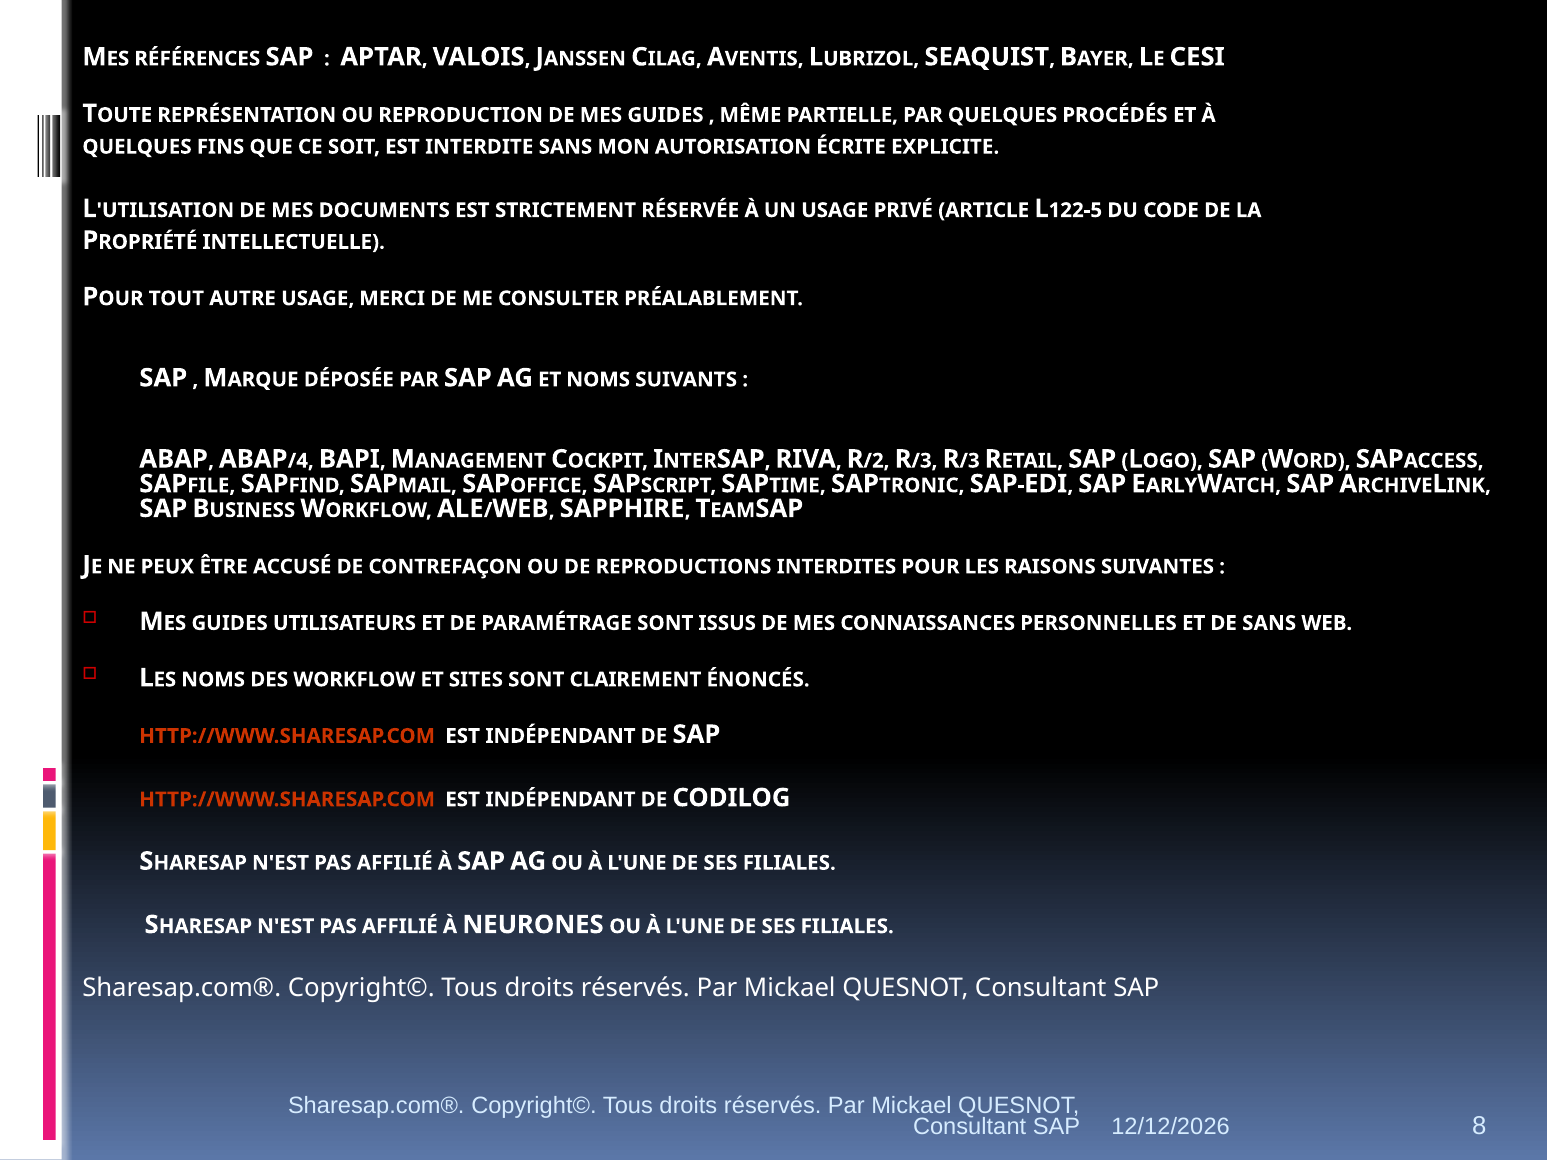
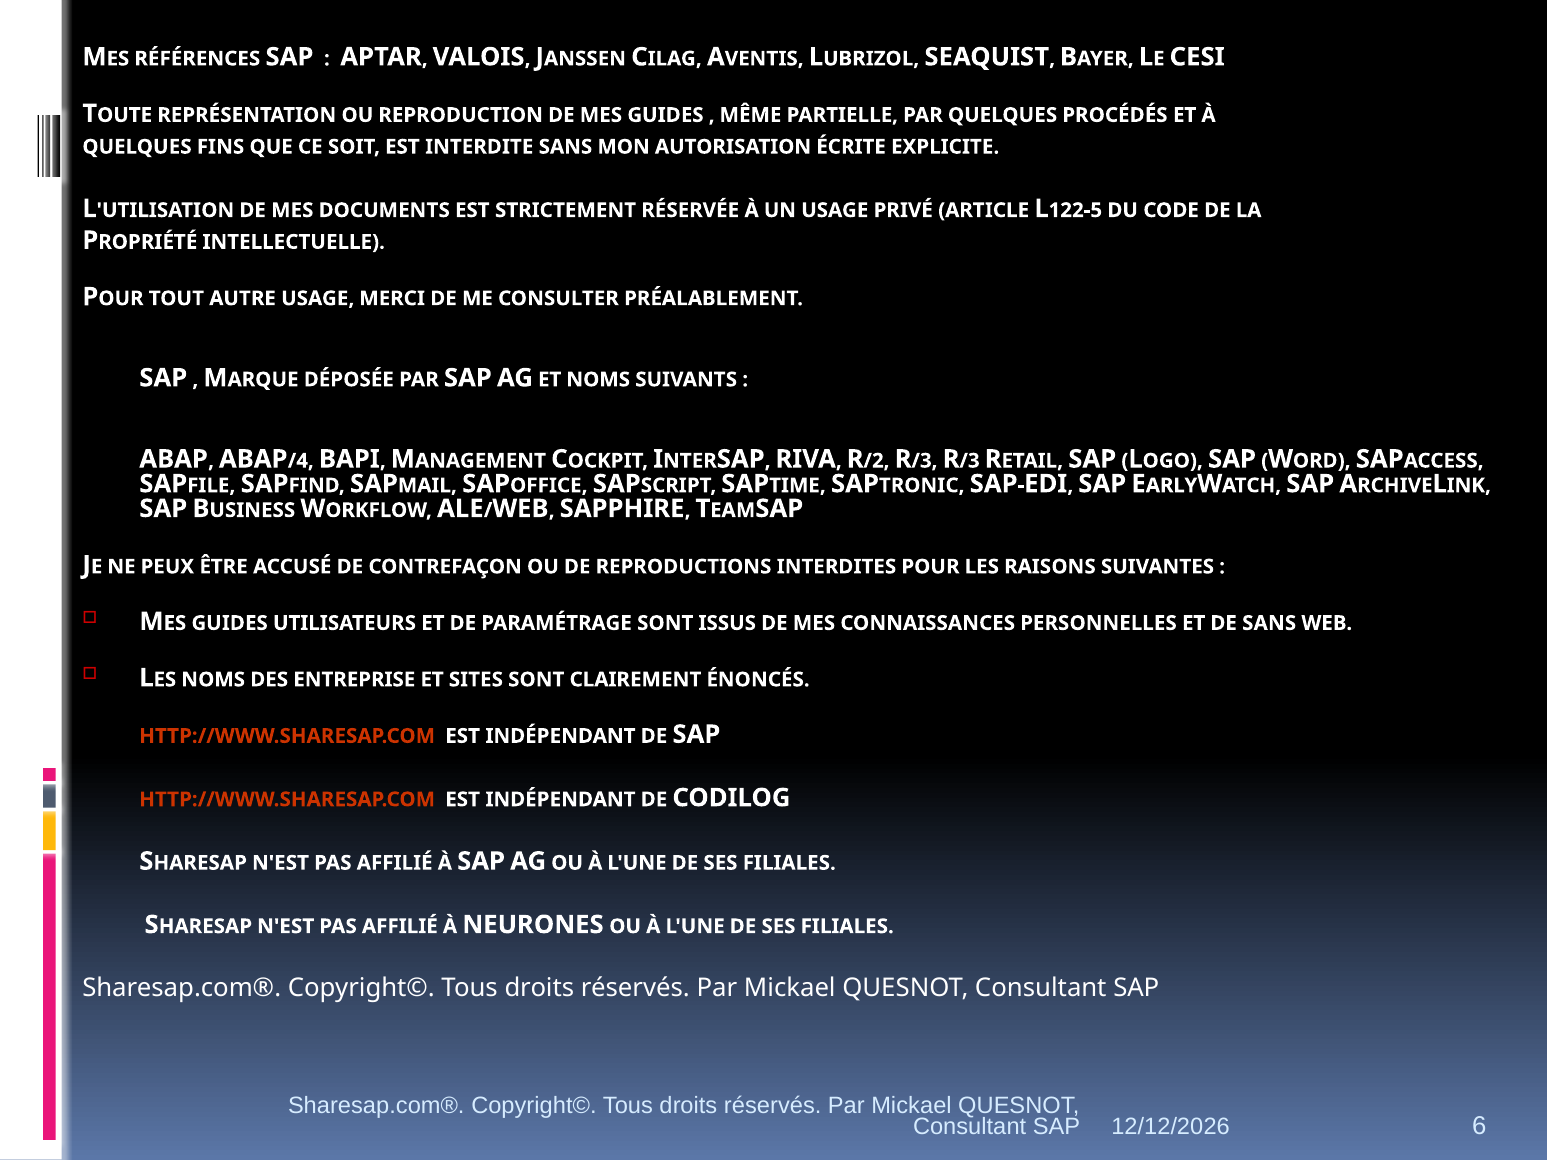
DES WORKFLOW: WORKFLOW -> ENTREPRISE
8: 8 -> 6
